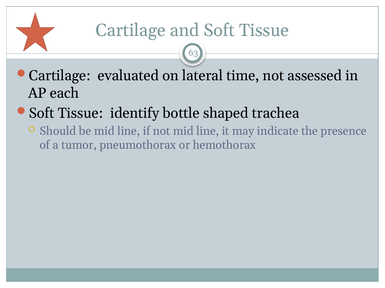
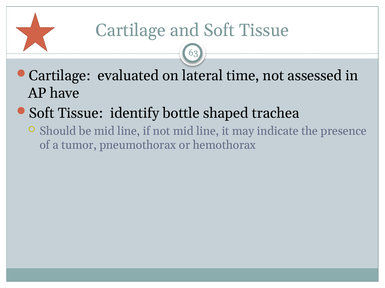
each: each -> have
